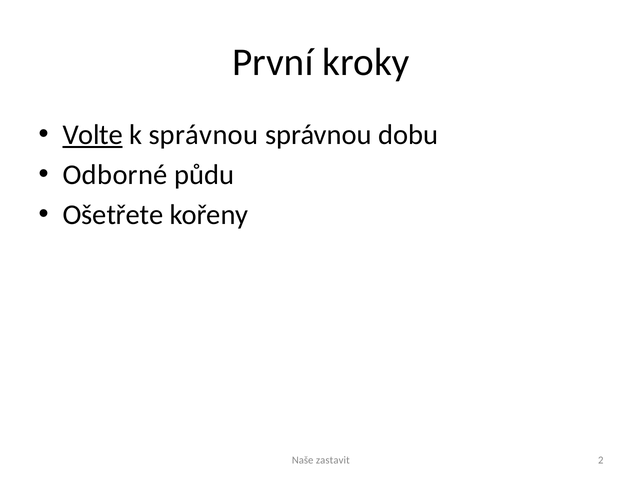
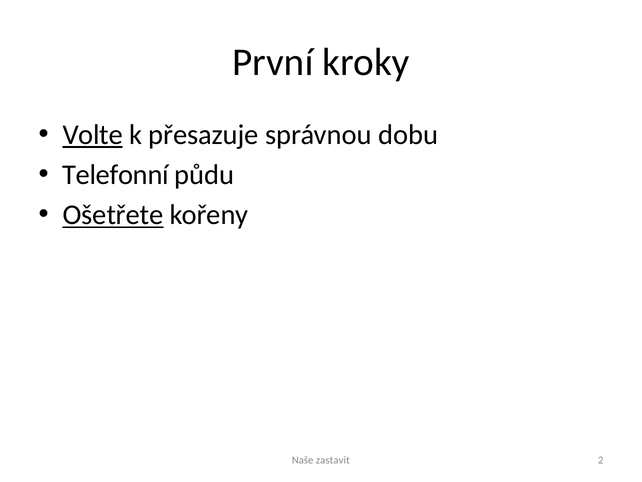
k správnou: správnou -> přesazuje
Odborné: Odborné -> Telefonní
Ošetřete underline: none -> present
